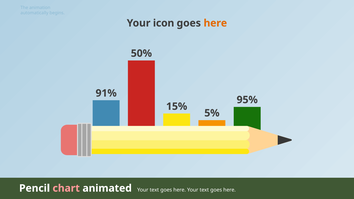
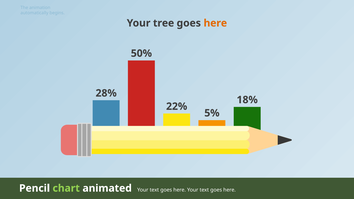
icon: icon -> tree
91%: 91% -> 28%
95%: 95% -> 18%
15%: 15% -> 22%
chart colour: pink -> light green
